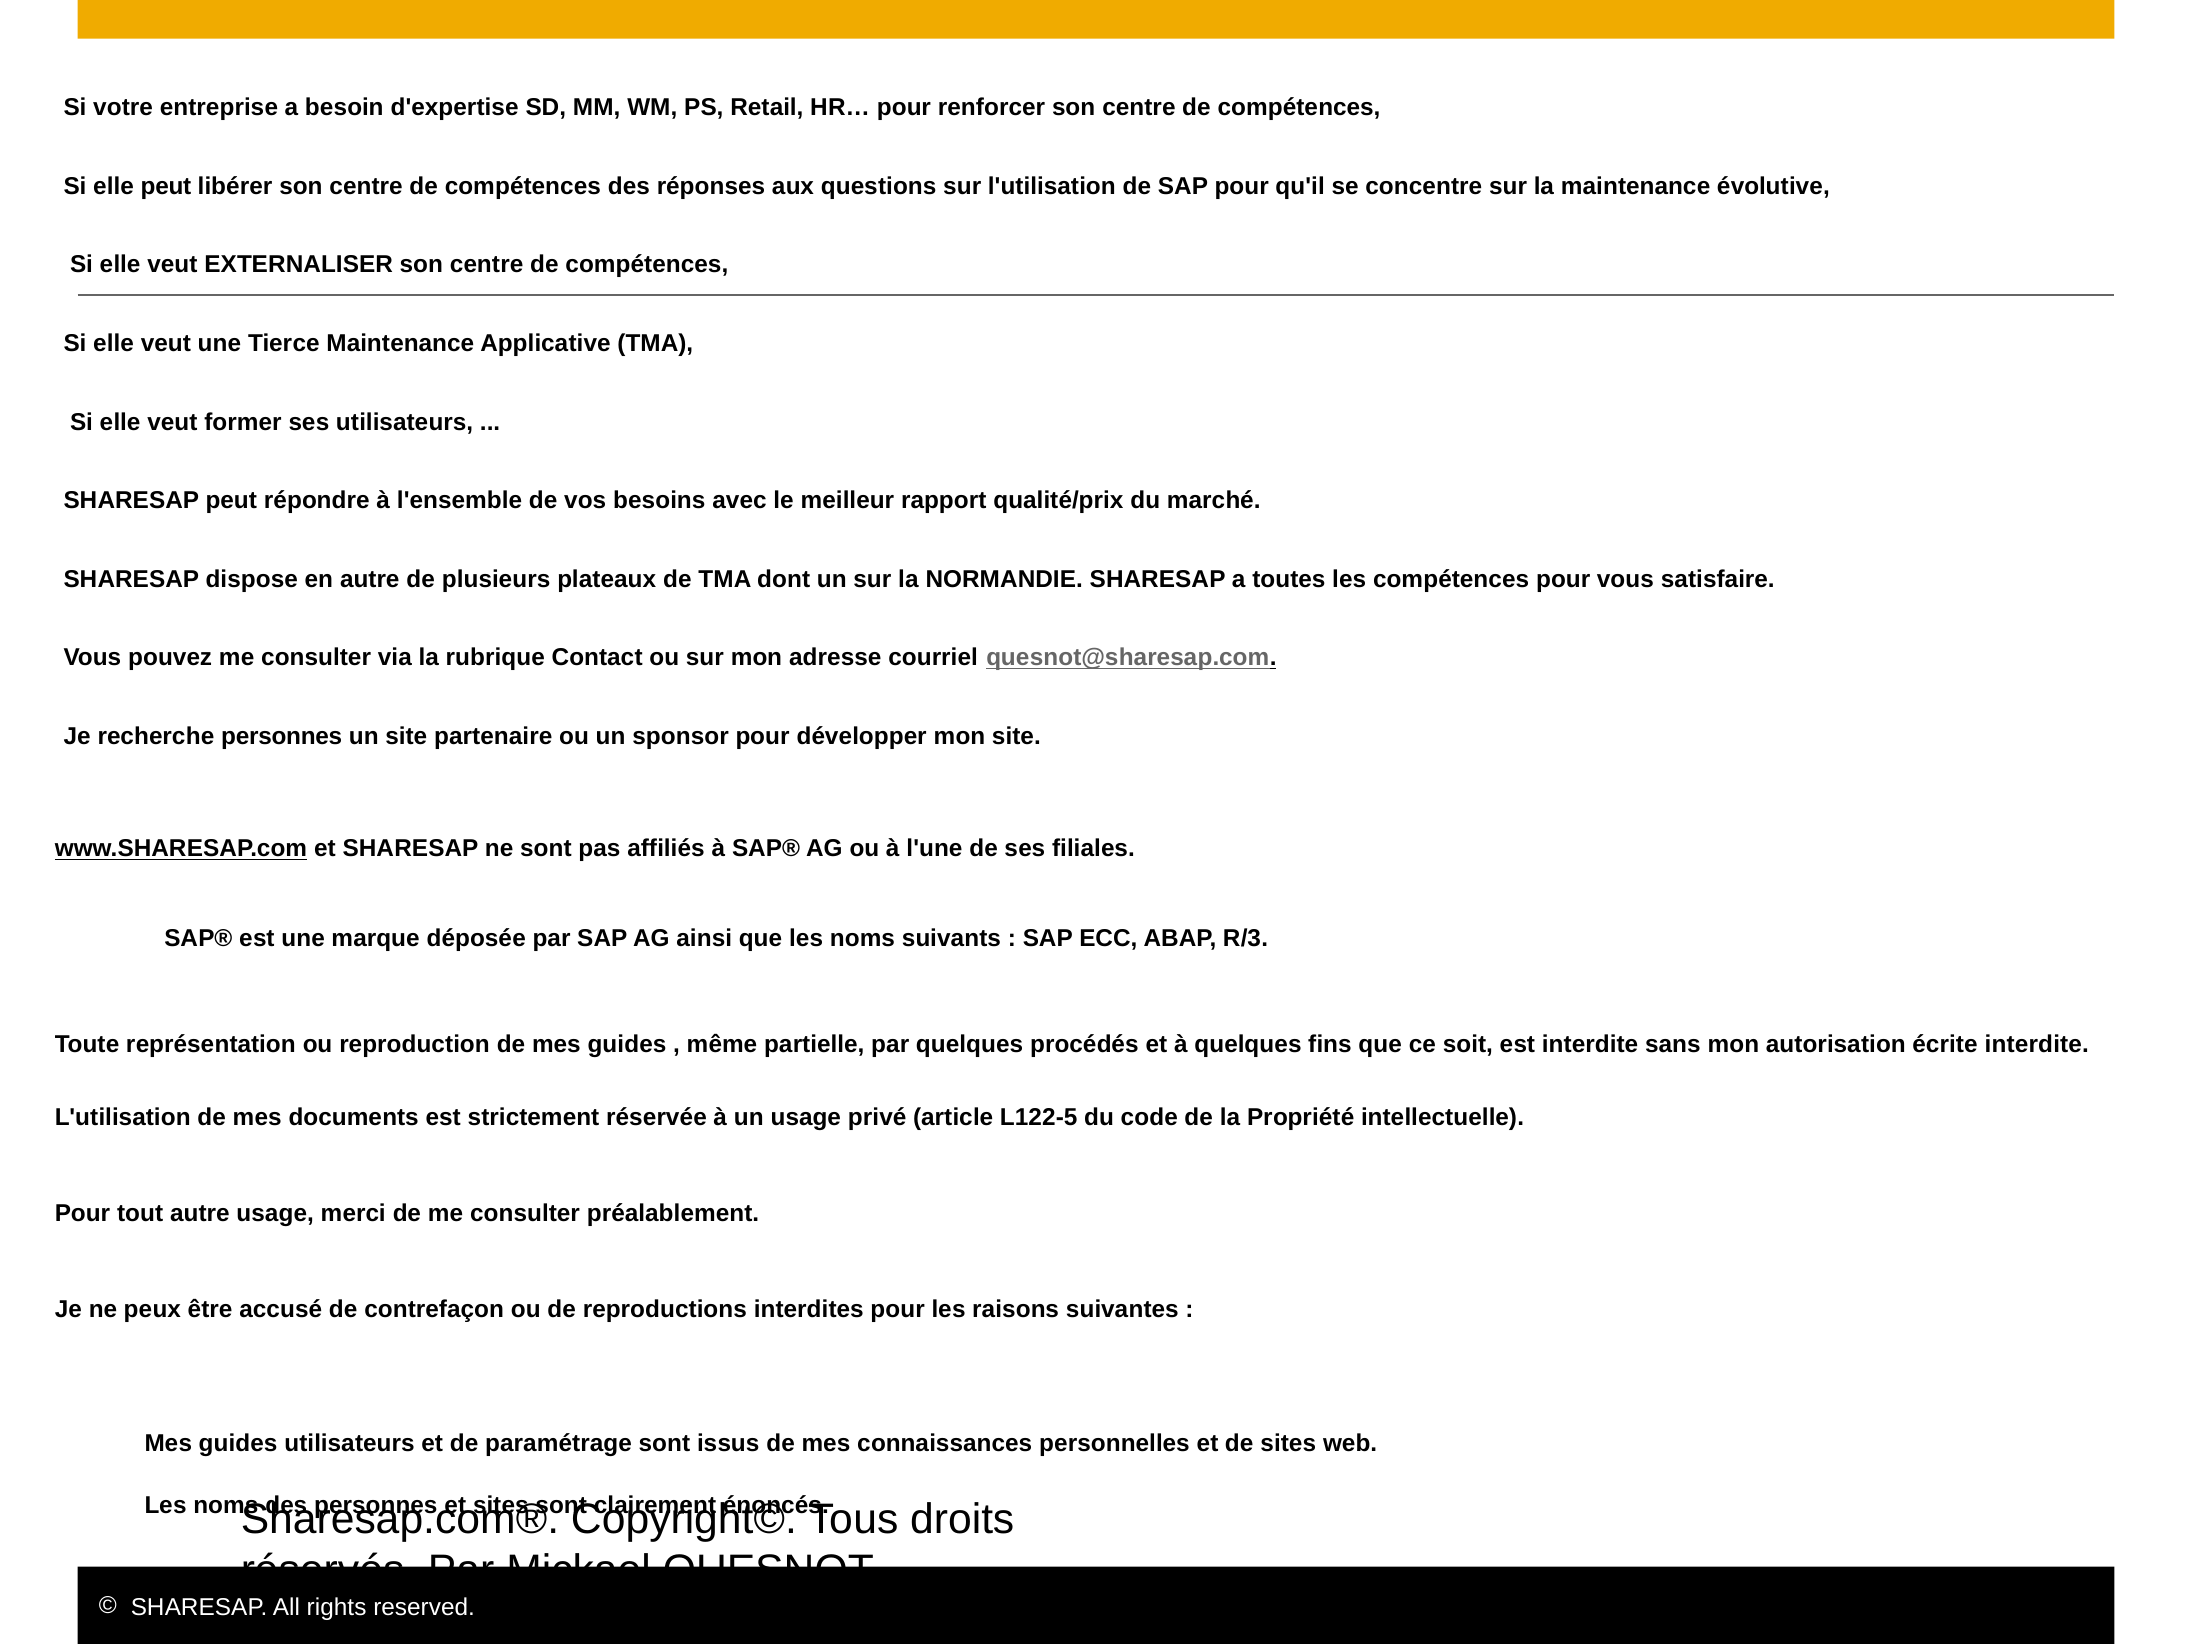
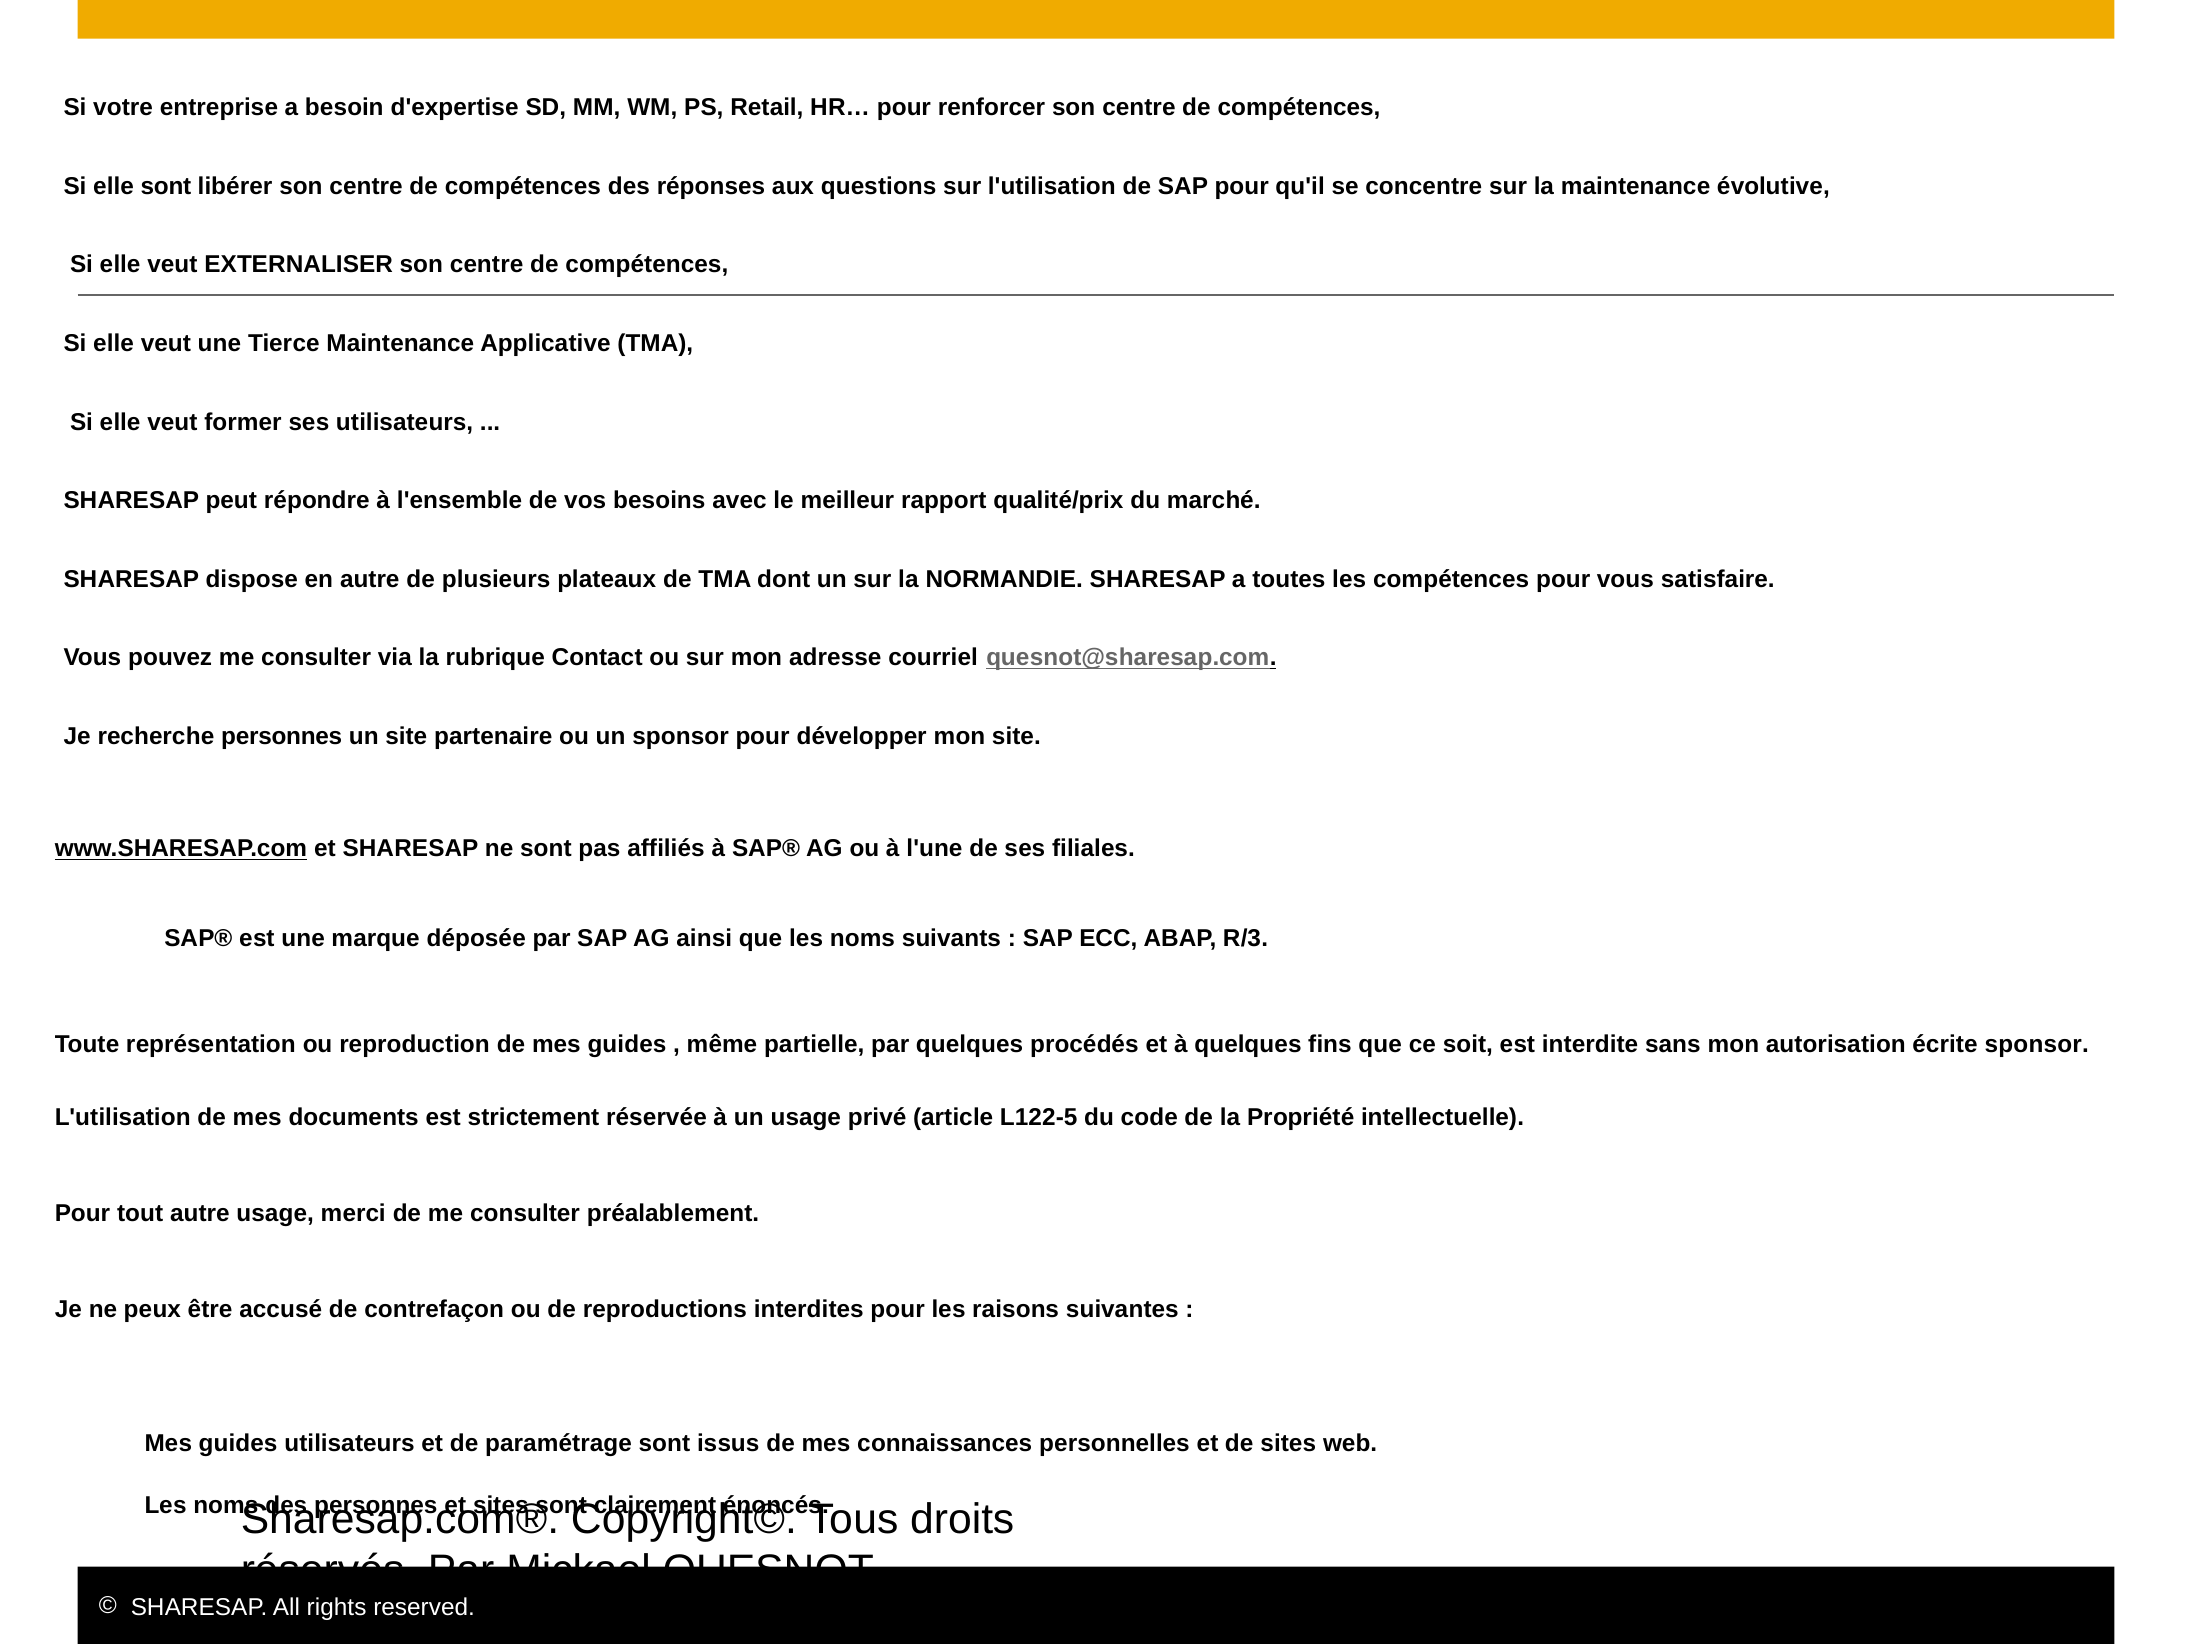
elle peut: peut -> sont
écrite interdite: interdite -> sponsor
